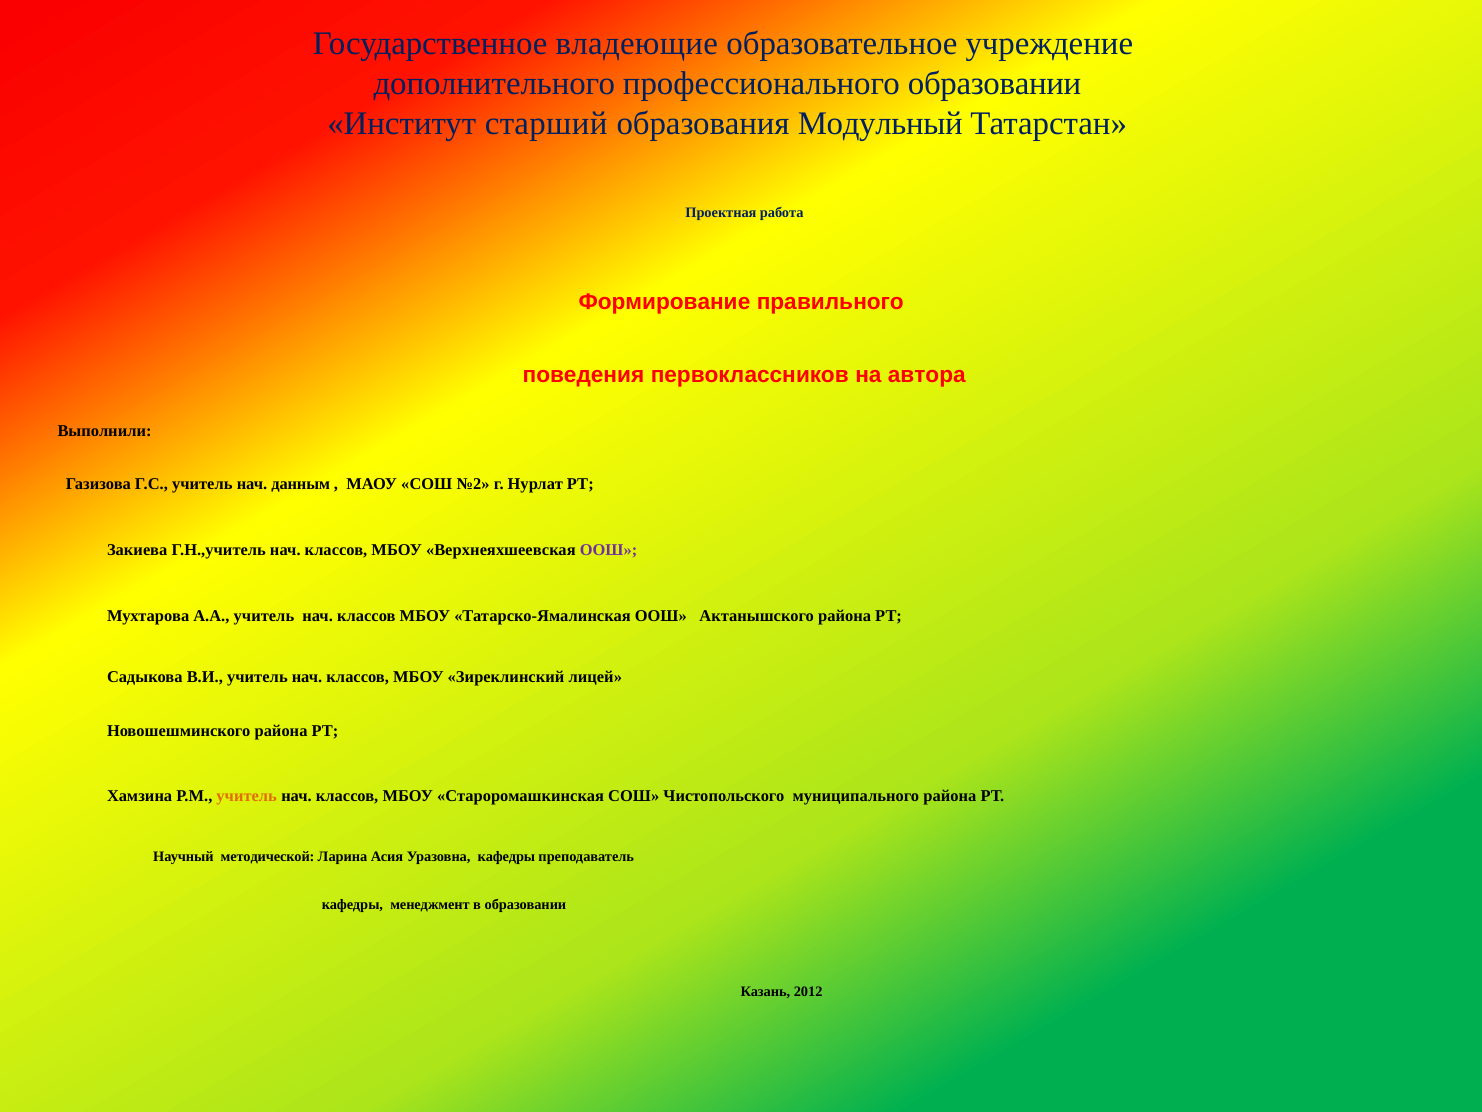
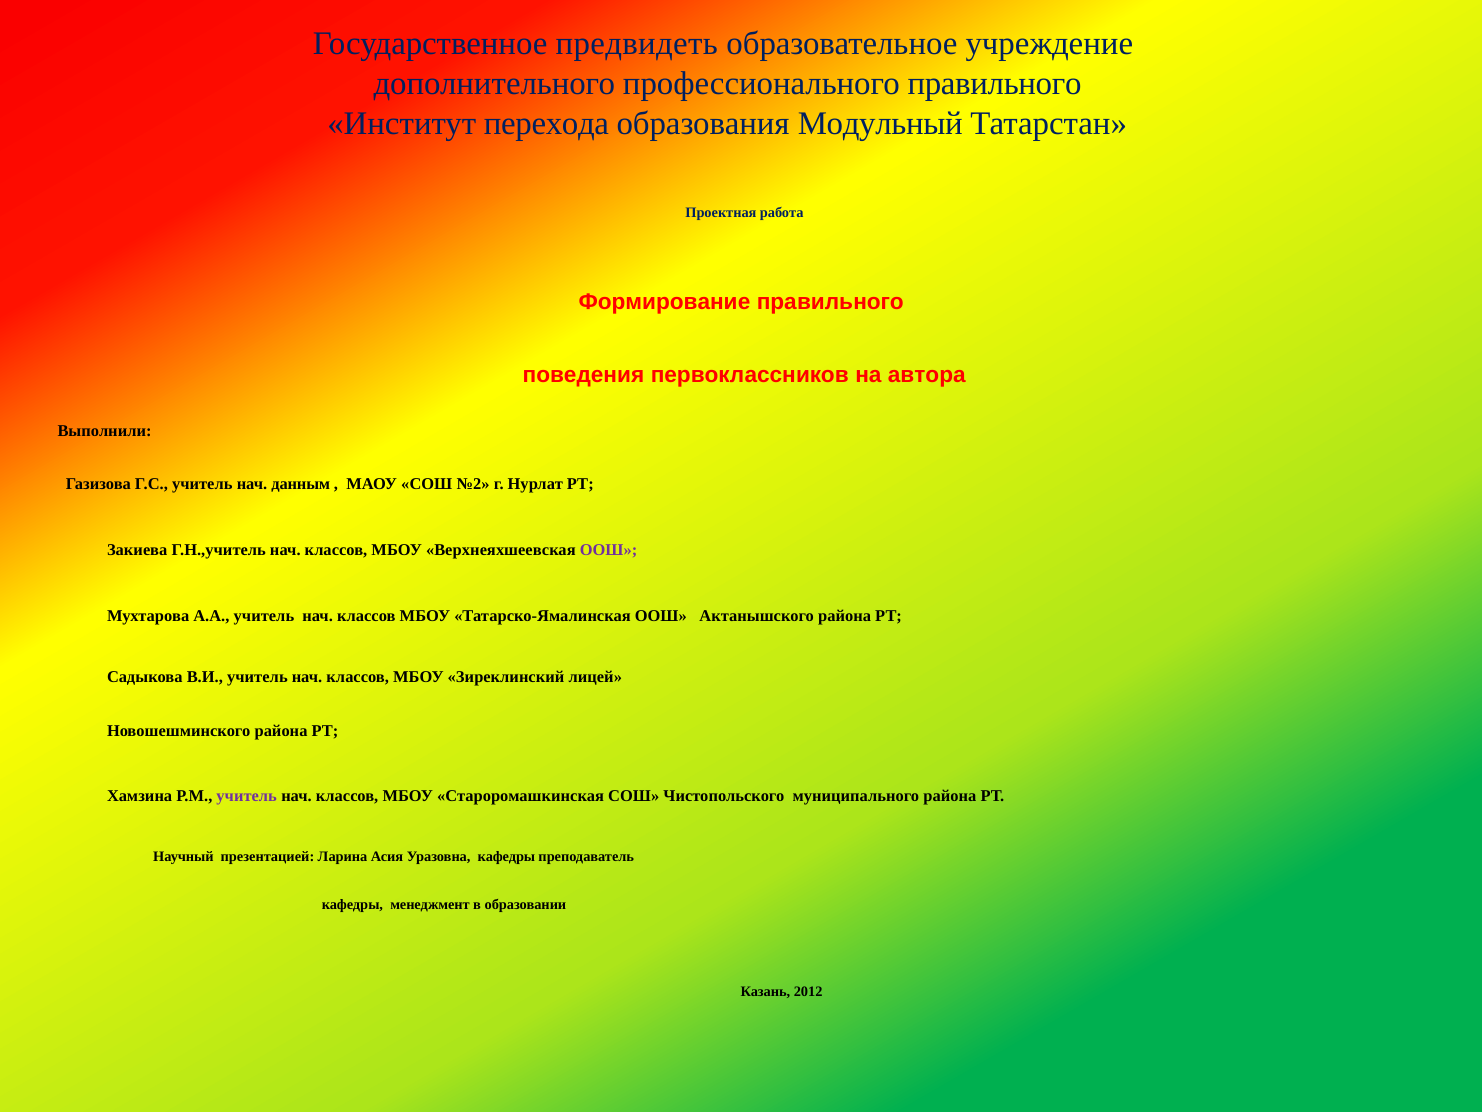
владеющие: владеющие -> предвидеть
профессионального образовании: образовании -> правильного
старший: старший -> перехода
учитель at (247, 796) colour: orange -> purple
методической: методической -> презентацией
